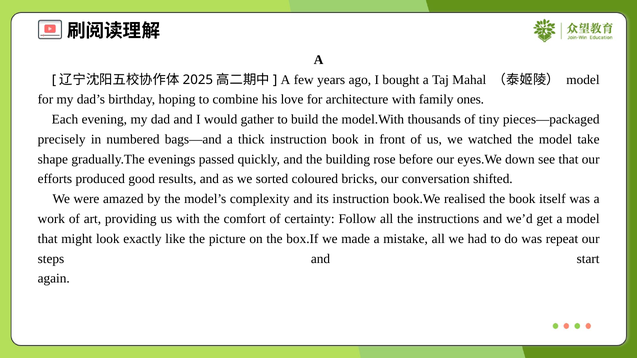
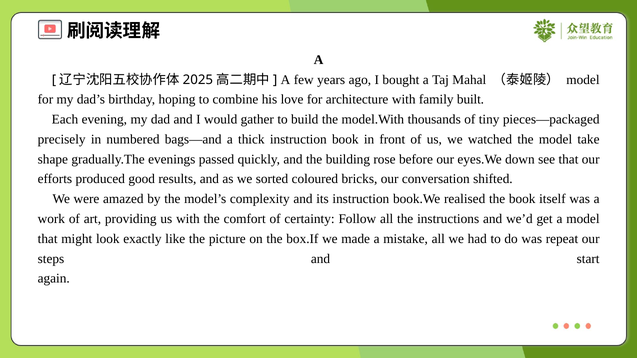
ones: ones -> built
